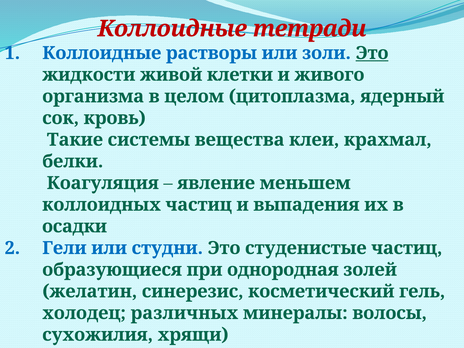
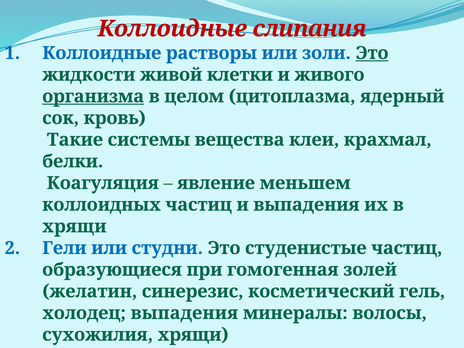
тетради: тетради -> слипания
организма underline: none -> present
осадки at (75, 226): осадки -> хрящи
однородная: однородная -> гомогенная
холодец различных: различных -> выпадения
